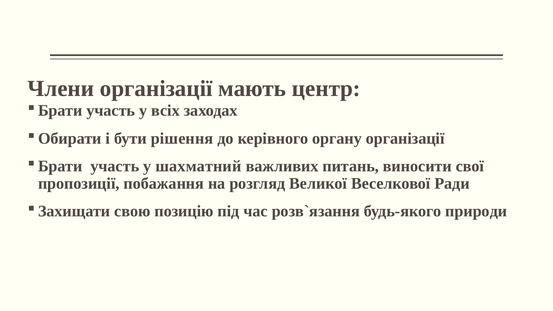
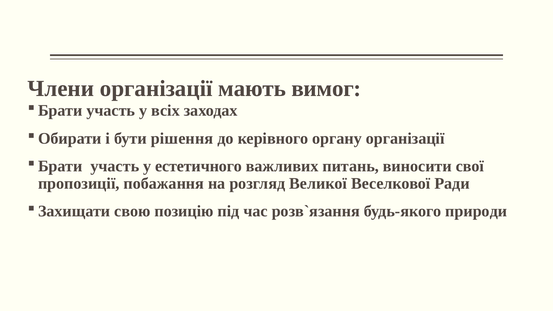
центр: центр -> вимог
шахматний: шахматний -> естетичного
